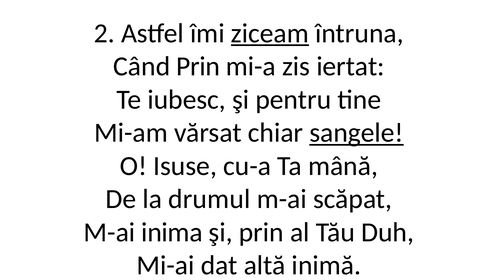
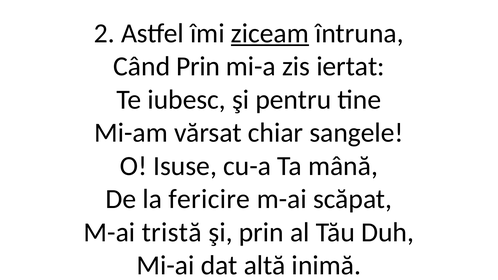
sangele underline: present -> none
drumul: drumul -> fericire
inima: inima -> tristă
